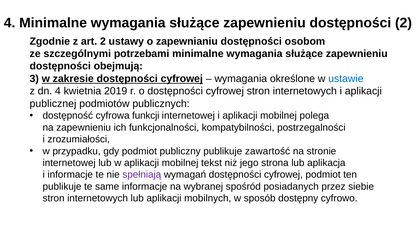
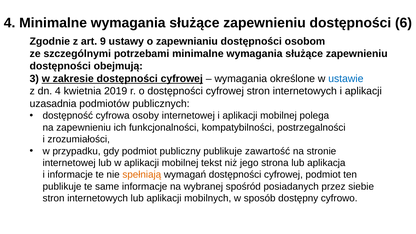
dostępności 2: 2 -> 6
art 2: 2 -> 9
publicznej: publicznej -> uzasadnia
funkcji: funkcji -> osoby
spełniają colour: purple -> orange
